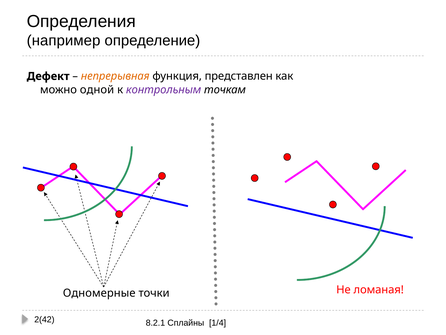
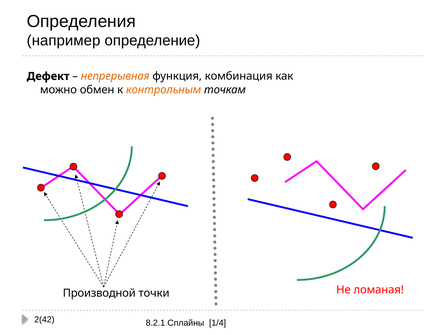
представлен: представлен -> комбинация
одной: одной -> обмен
контрольным colour: purple -> orange
Одномерные: Одномерные -> Производной
